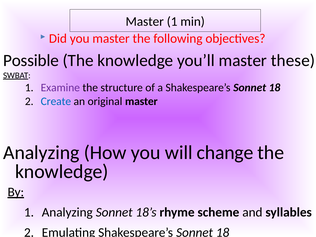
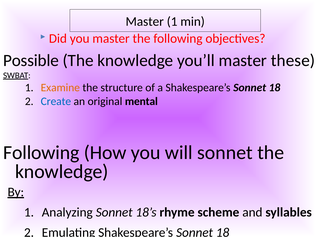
Examine colour: purple -> orange
original master: master -> mental
Analyzing at (41, 153): Analyzing -> Following
will change: change -> sonnet
